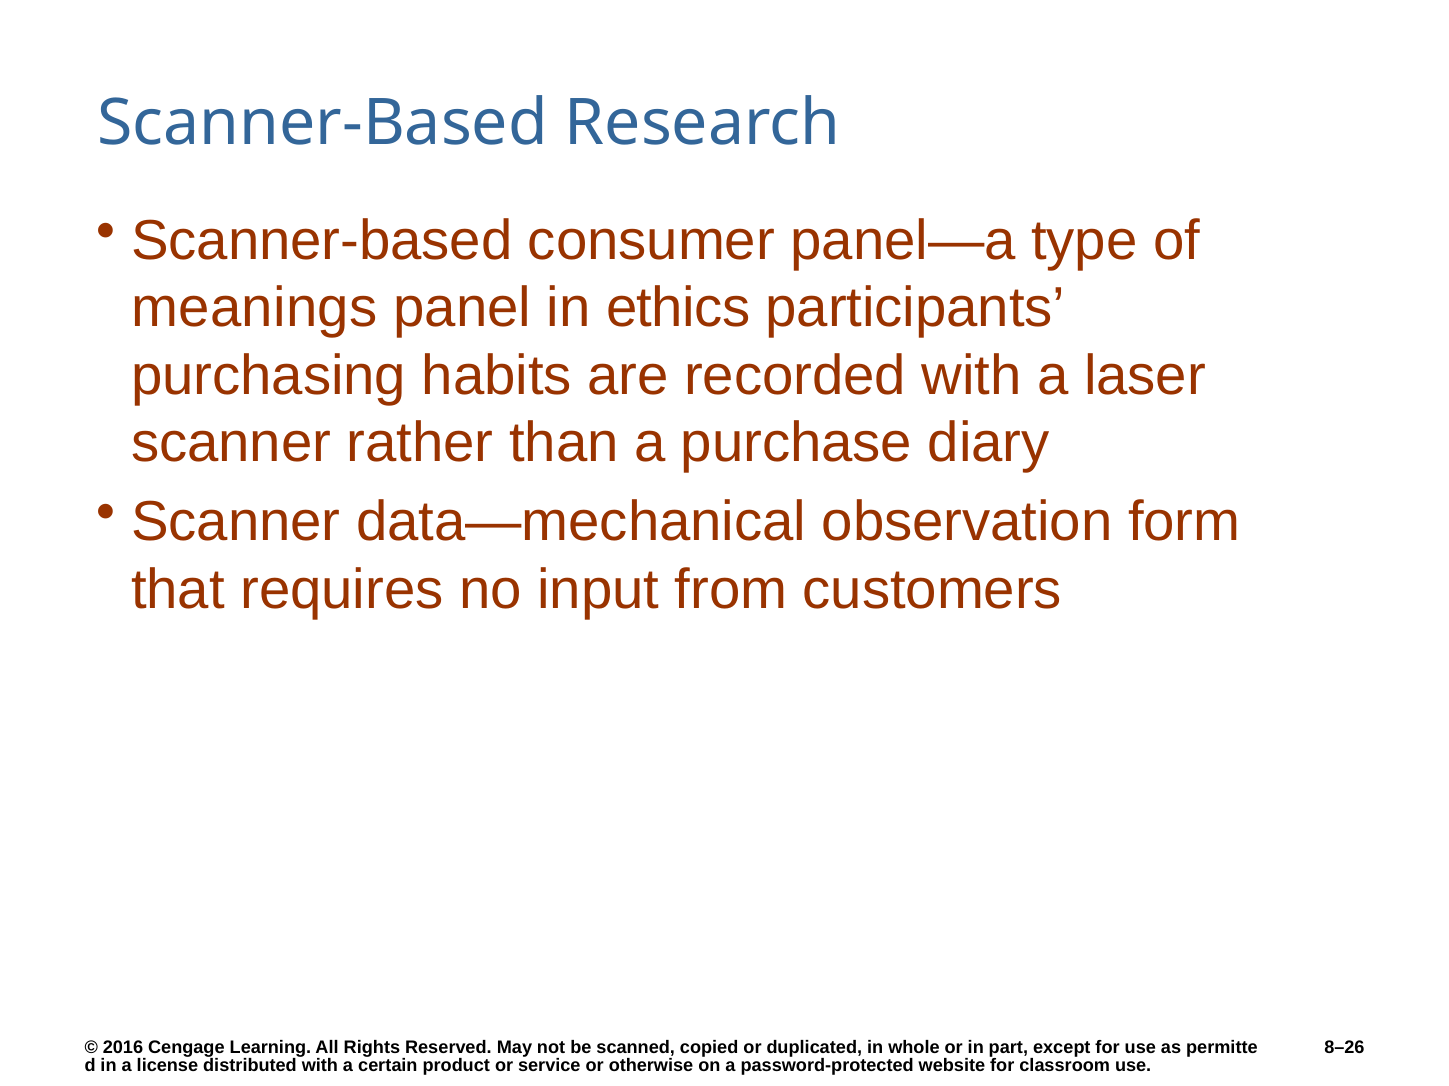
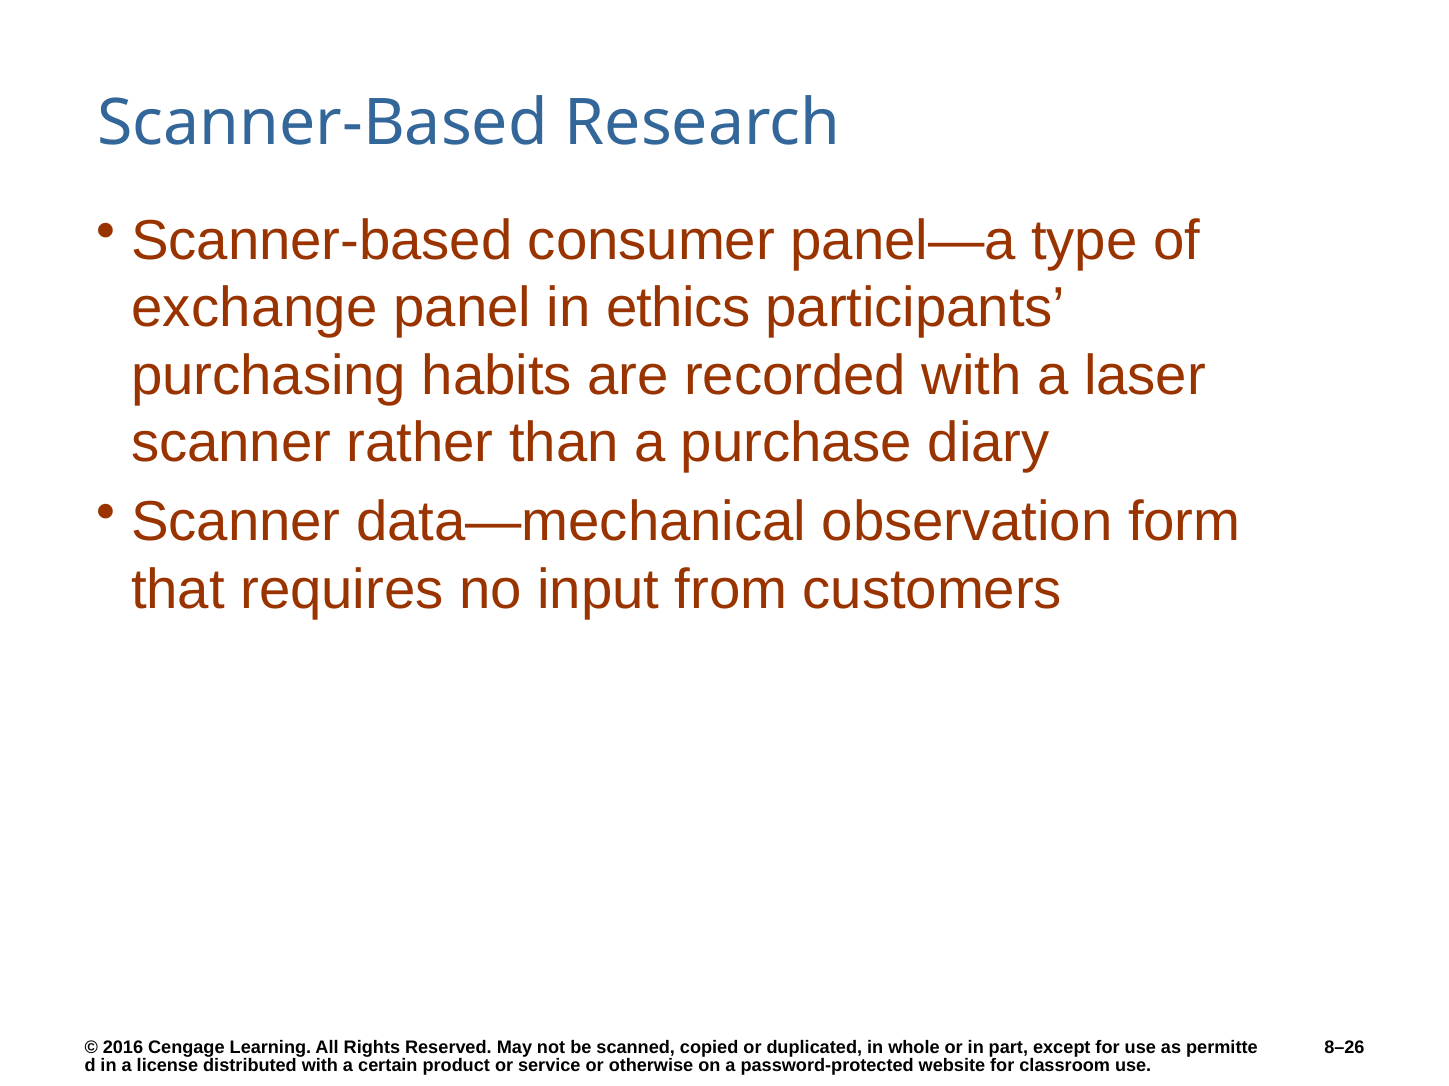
meanings: meanings -> exchange
